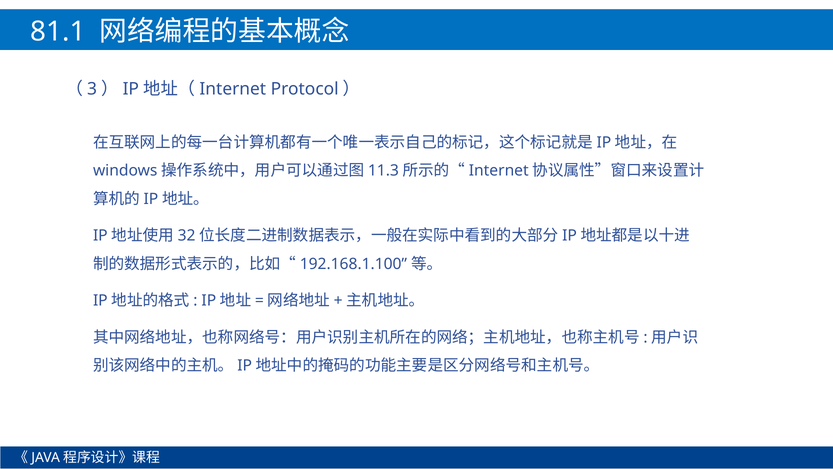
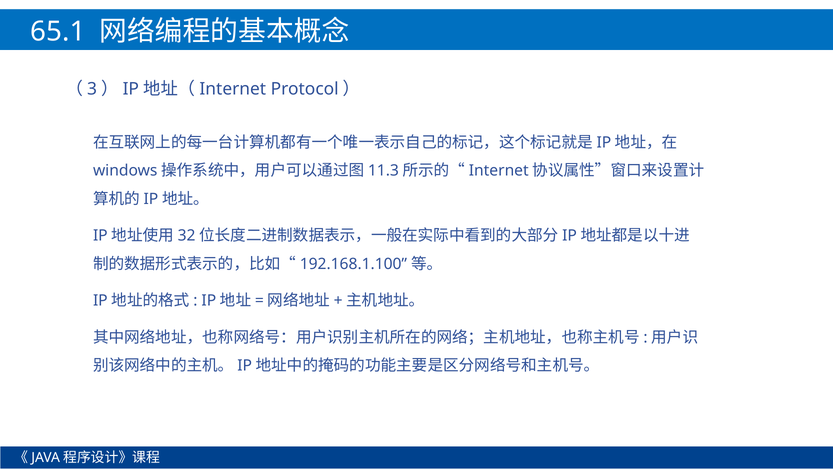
81.1: 81.1 -> 65.1
